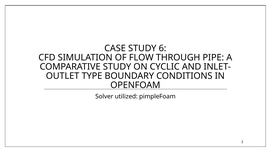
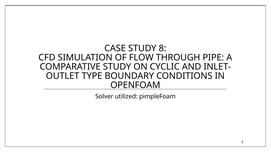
6: 6 -> 8
